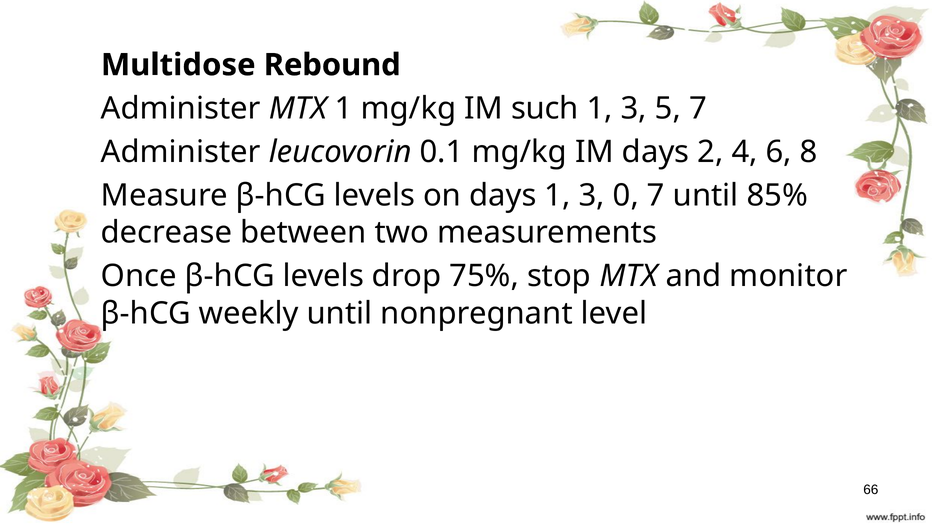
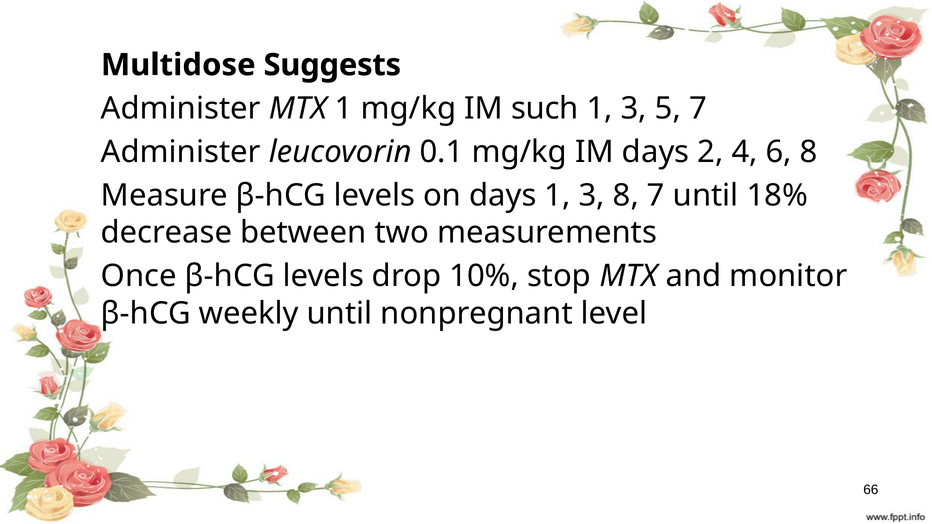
Rebound: Rebound -> Suggests
3 0: 0 -> 8
85%: 85% -> 18%
75%: 75% -> 10%
